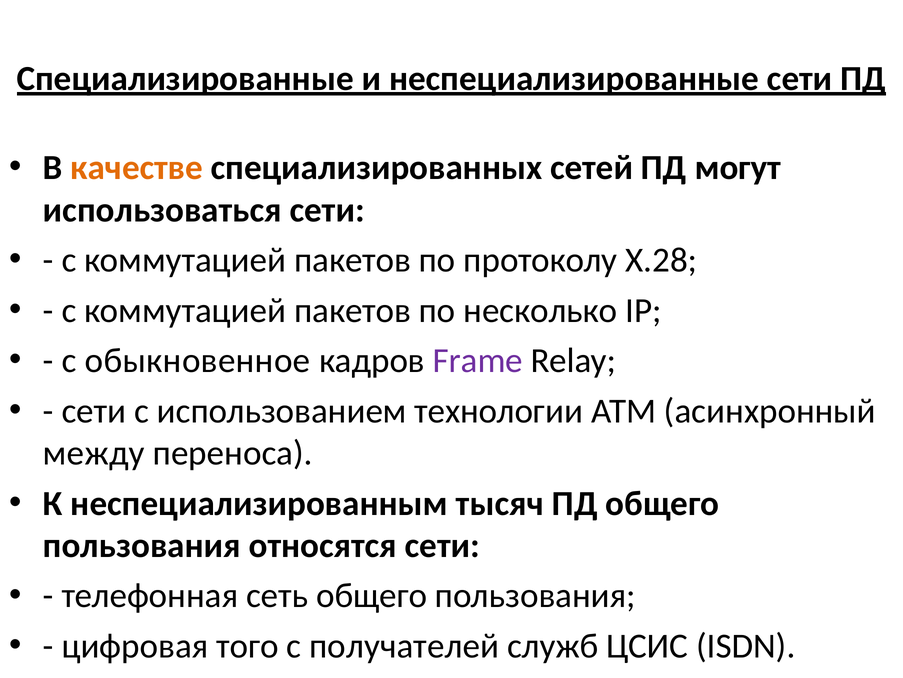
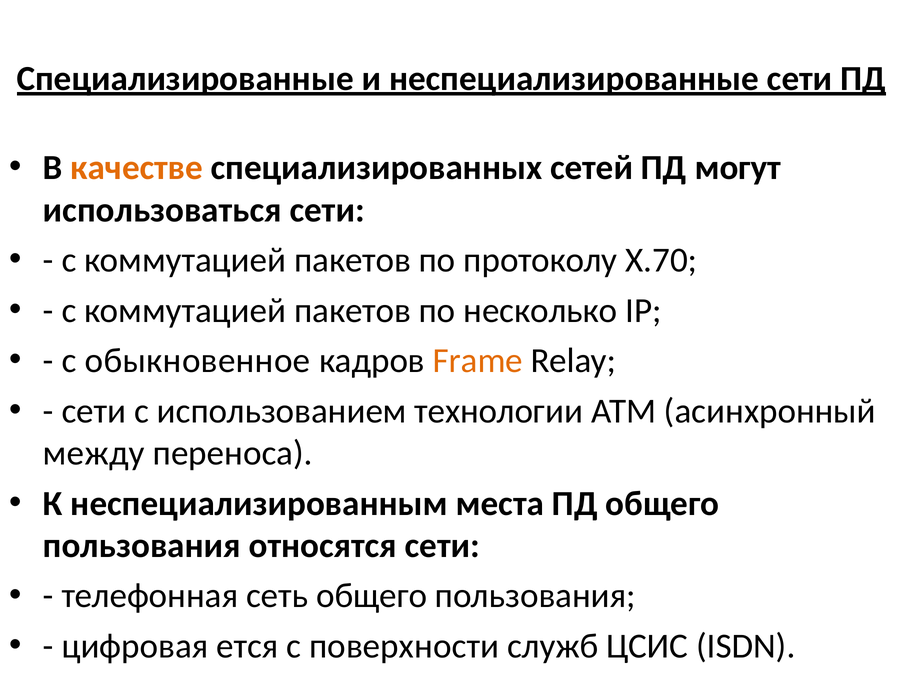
Х.28: Х.28 -> Х.70
Frame colour: purple -> orange
тысяч: тысяч -> места
того: того -> ется
получателей: получателей -> поверхности
